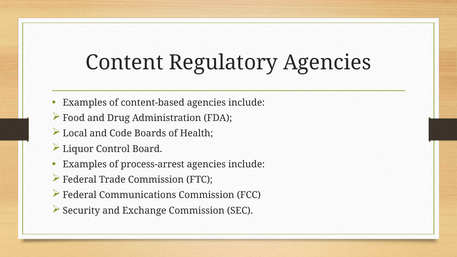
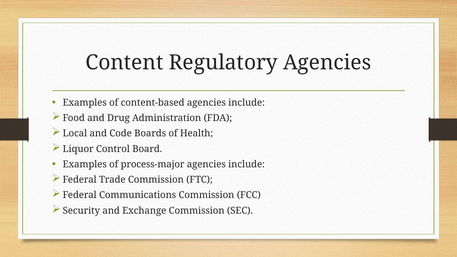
process-arrest: process-arrest -> process-major
